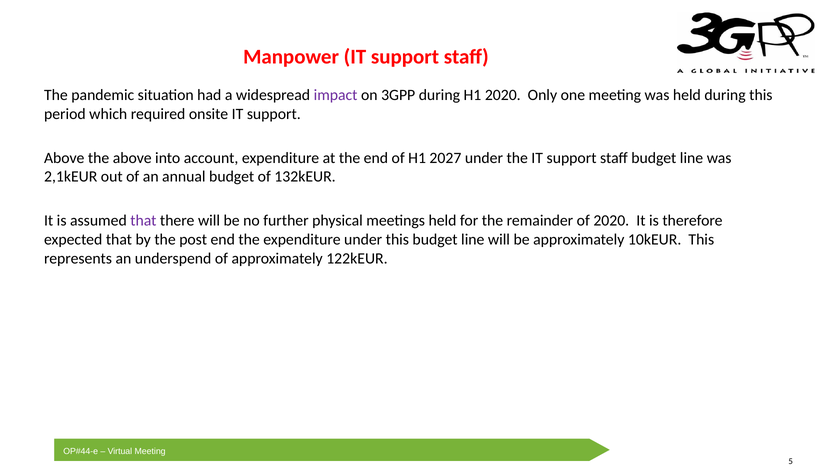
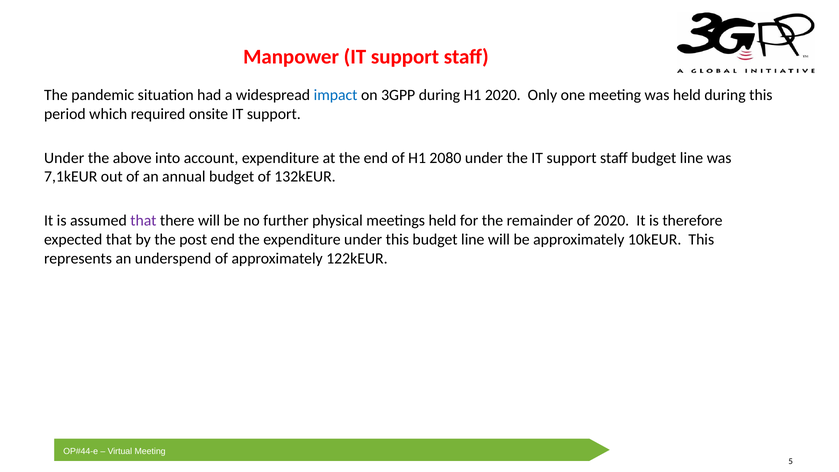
impact colour: purple -> blue
Above at (64, 158): Above -> Under
2027: 2027 -> 2080
2,1kEUR: 2,1kEUR -> 7,1kEUR
